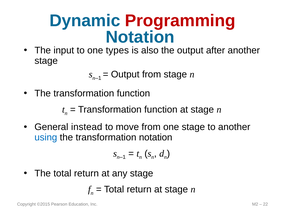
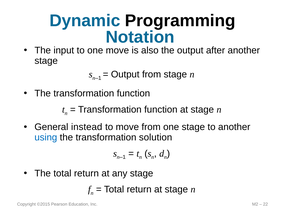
Programming colour: red -> black
one types: types -> move
transformation notation: notation -> solution
